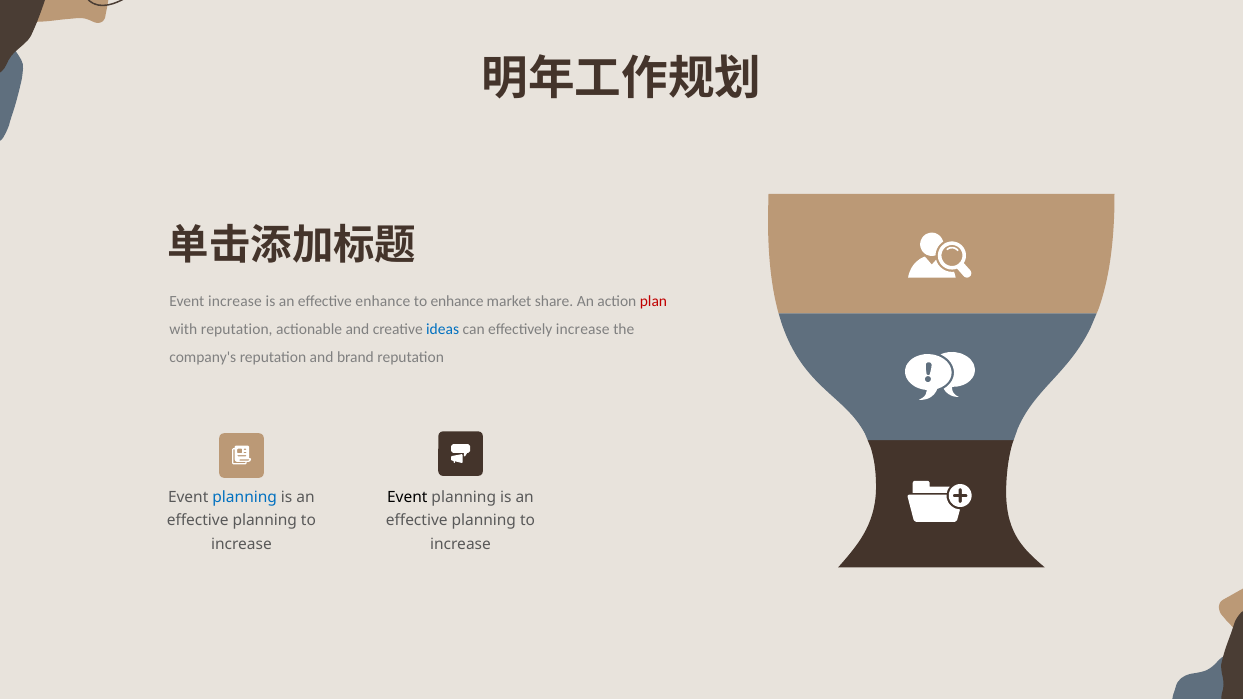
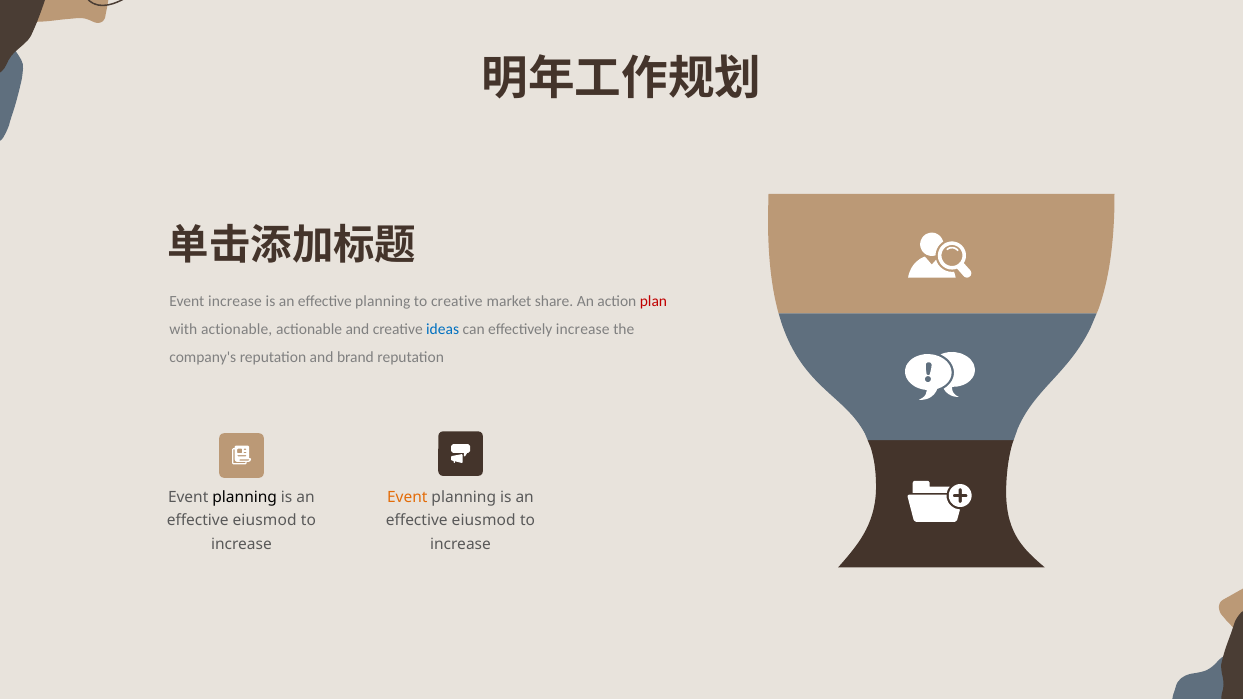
effective enhance: enhance -> planning
to enhance: enhance -> creative
with reputation: reputation -> actionable
planning at (245, 498) colour: blue -> black
Event at (407, 498) colour: black -> orange
planning at (265, 521): planning -> eiusmod
planning at (484, 521): planning -> eiusmod
